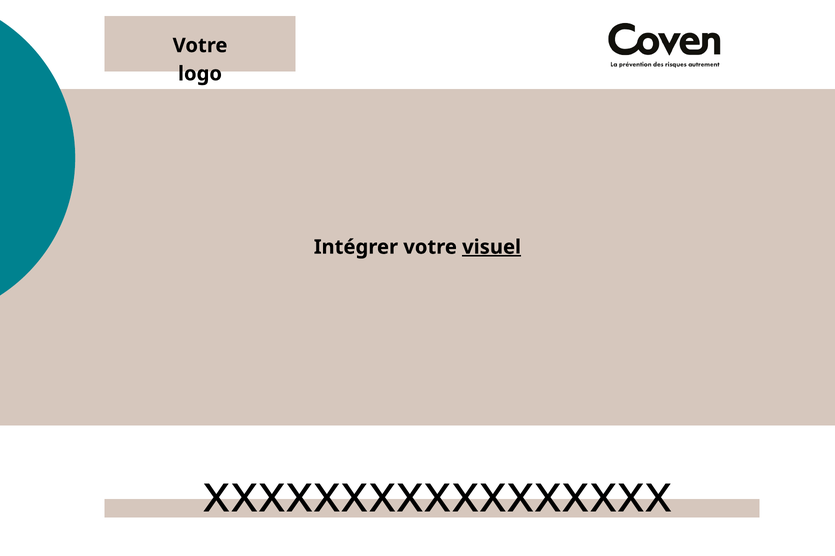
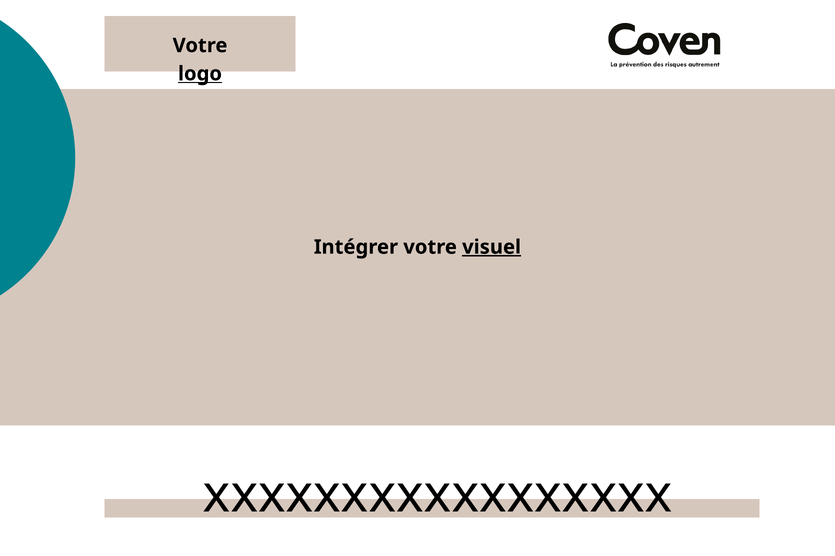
logo underline: none -> present
